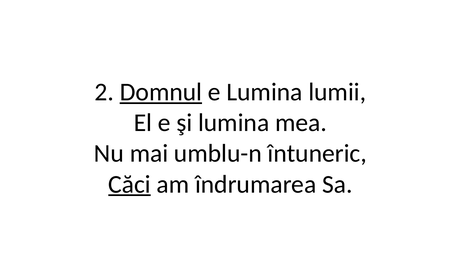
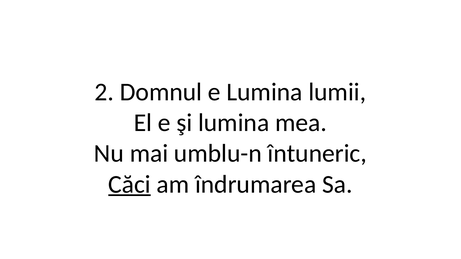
Domnul underline: present -> none
